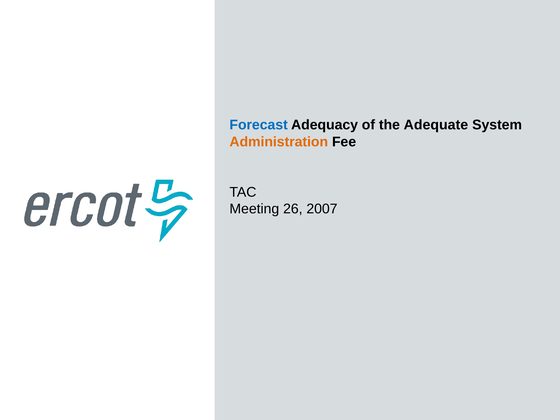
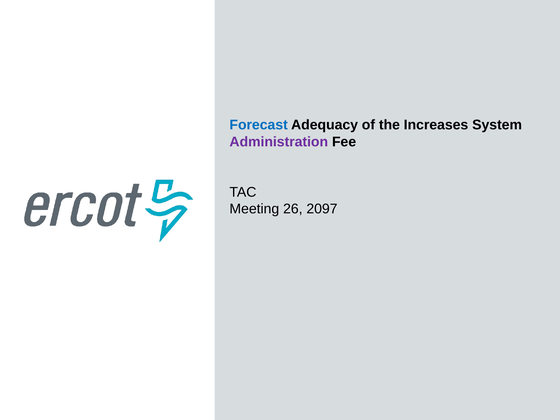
Adequate: Adequate -> Increases
Administration colour: orange -> purple
2007: 2007 -> 2097
